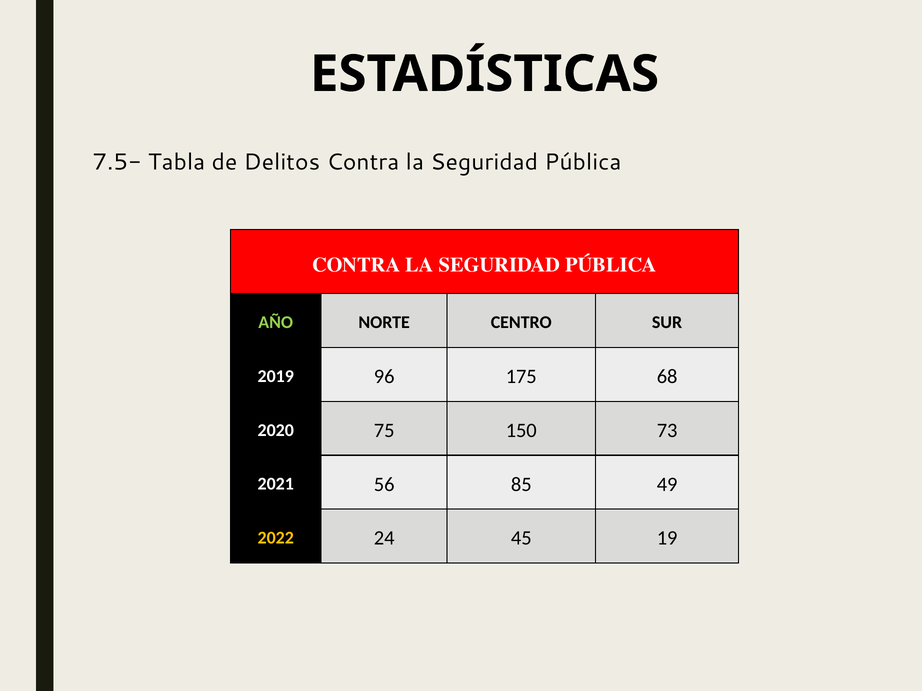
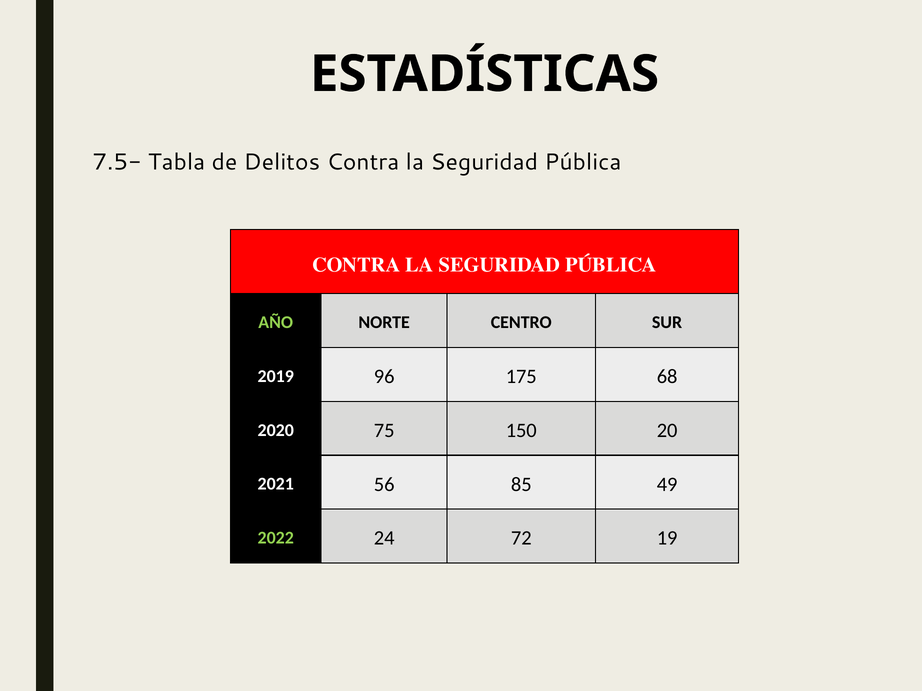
73: 73 -> 20
2022 colour: yellow -> light green
45: 45 -> 72
